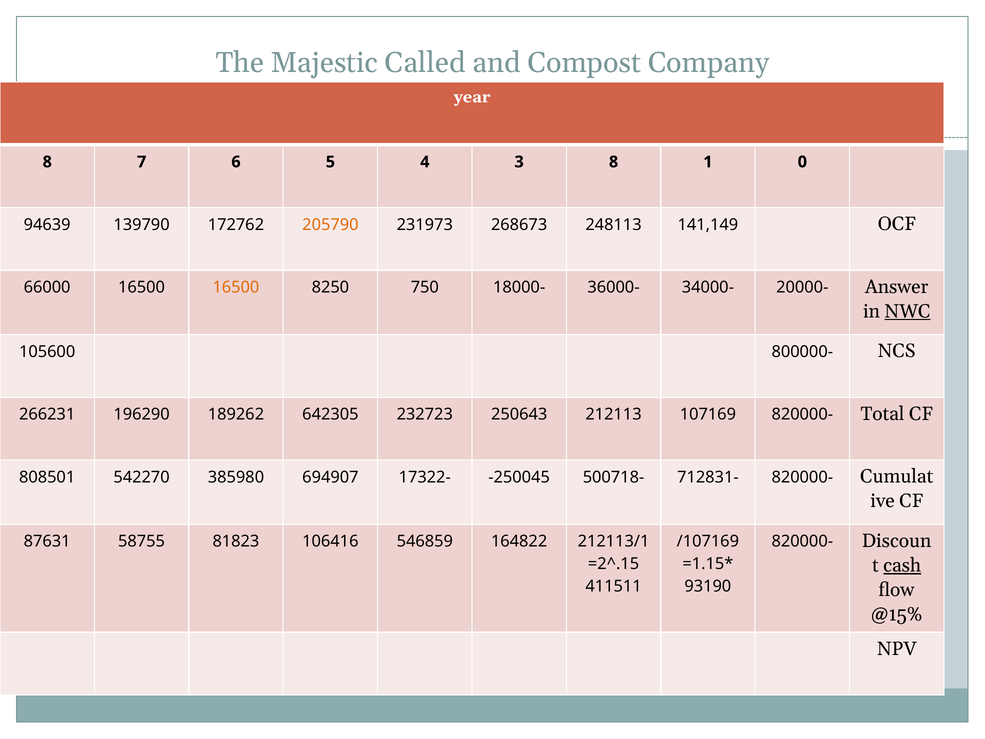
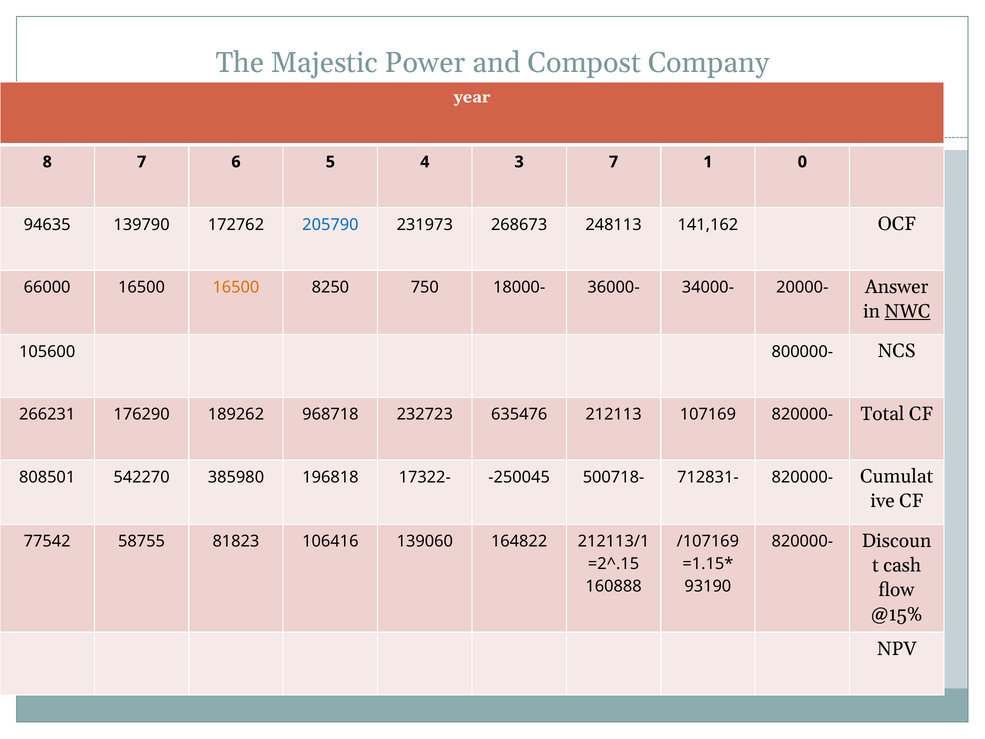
Called: Called -> Power
3 8: 8 -> 7
94639: 94639 -> 94635
205790 colour: orange -> blue
141,149: 141,149 -> 141,162
196290: 196290 -> 176290
642305: 642305 -> 968718
250643: 250643 -> 635476
694907: 694907 -> 196818
87631: 87631 -> 77542
546859: 546859 -> 139060
cash underline: present -> none
411511: 411511 -> 160888
